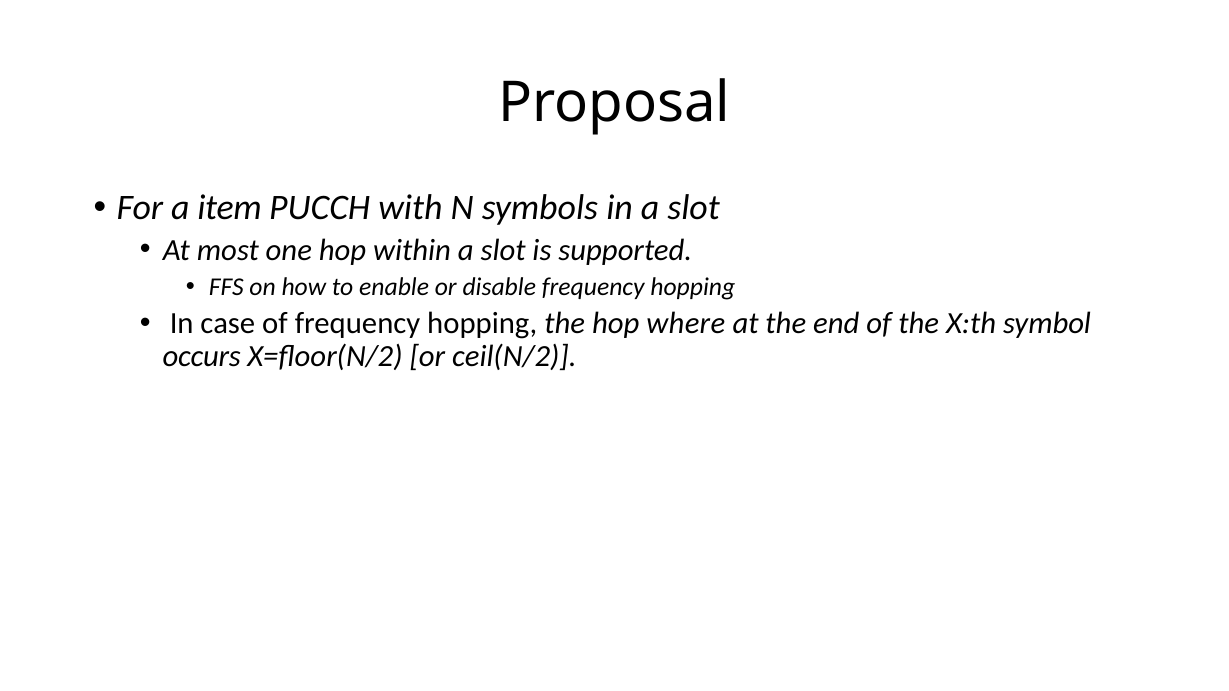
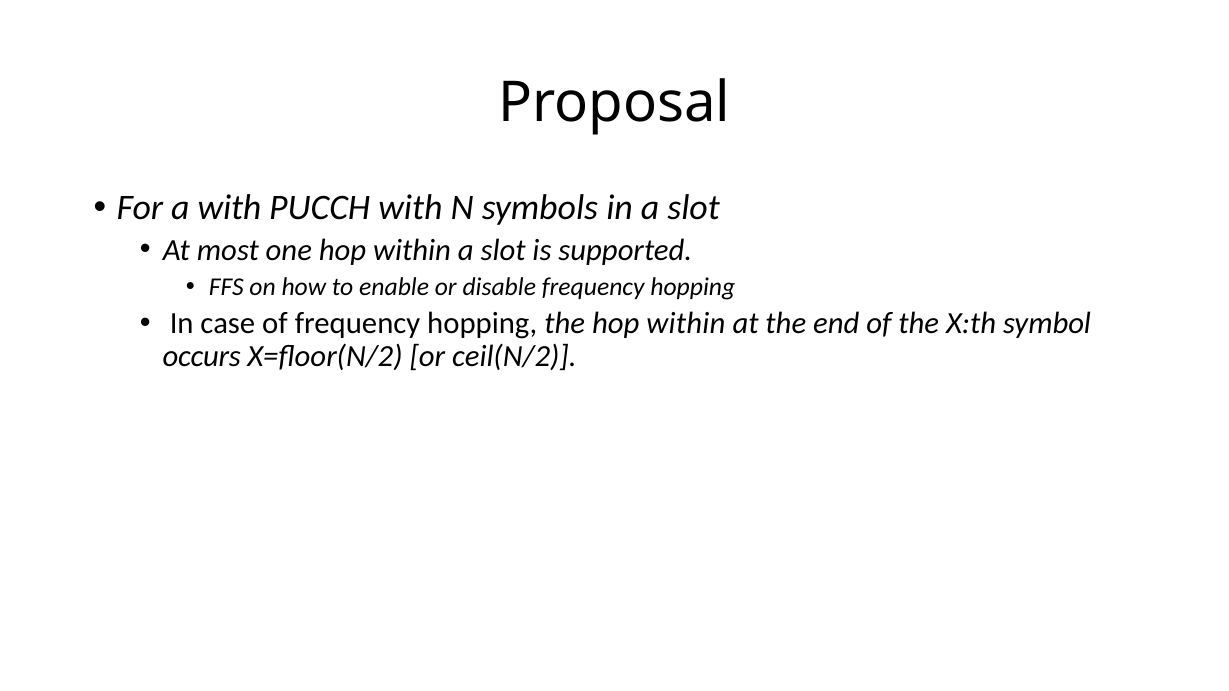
a item: item -> with
the hop where: where -> within
